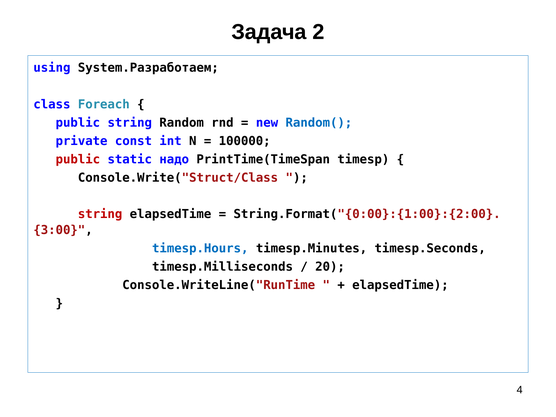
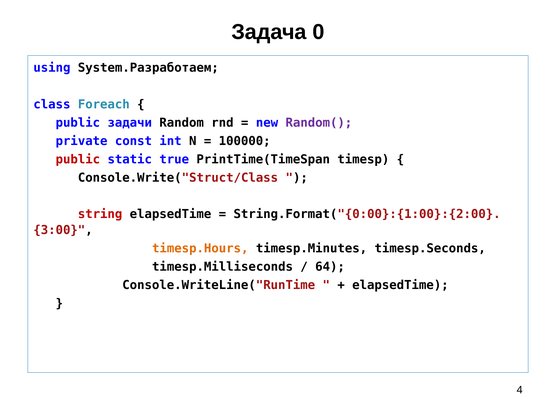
2: 2 -> 0
public string: string -> задачи
Random( colour: blue -> purple
надо: надо -> true
timesp.Hours colour: blue -> orange
20: 20 -> 64
